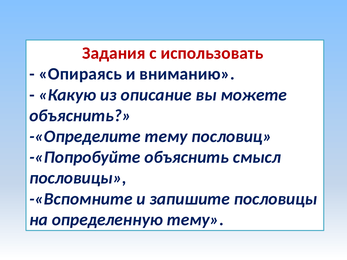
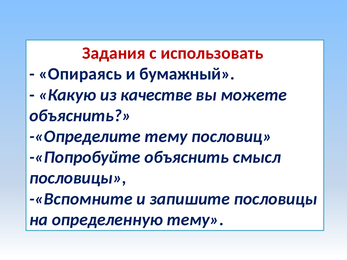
вниманию: вниманию -> бумажный
описание: описание -> качестве
